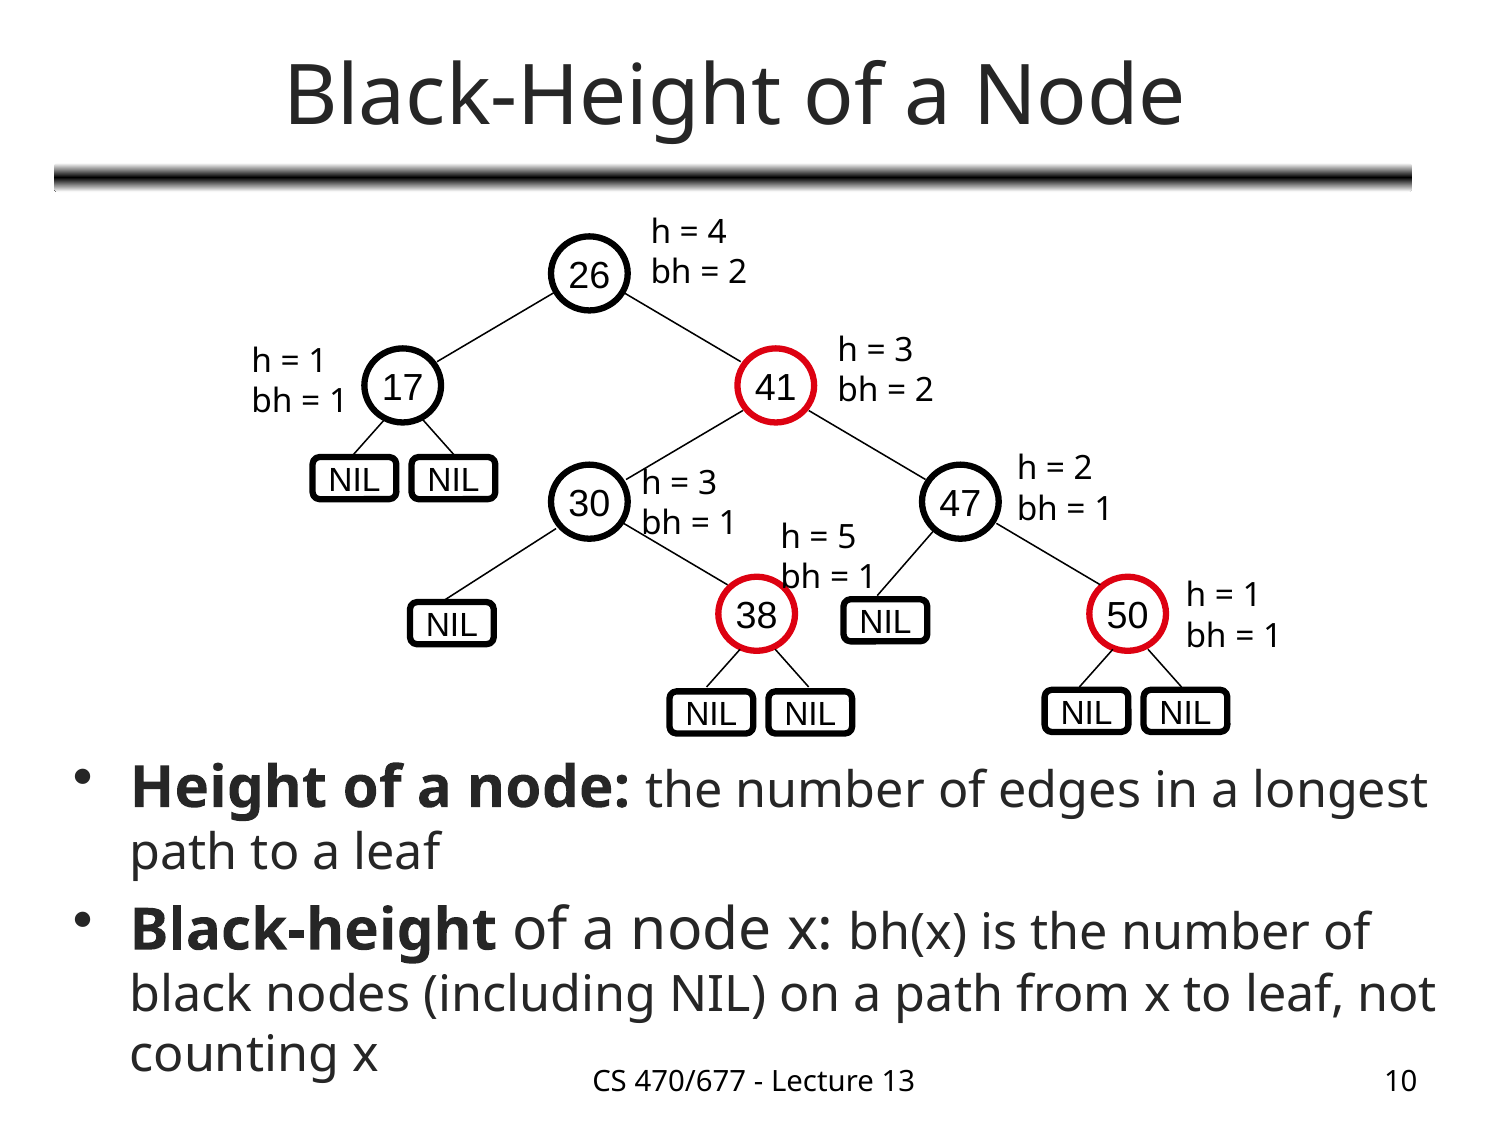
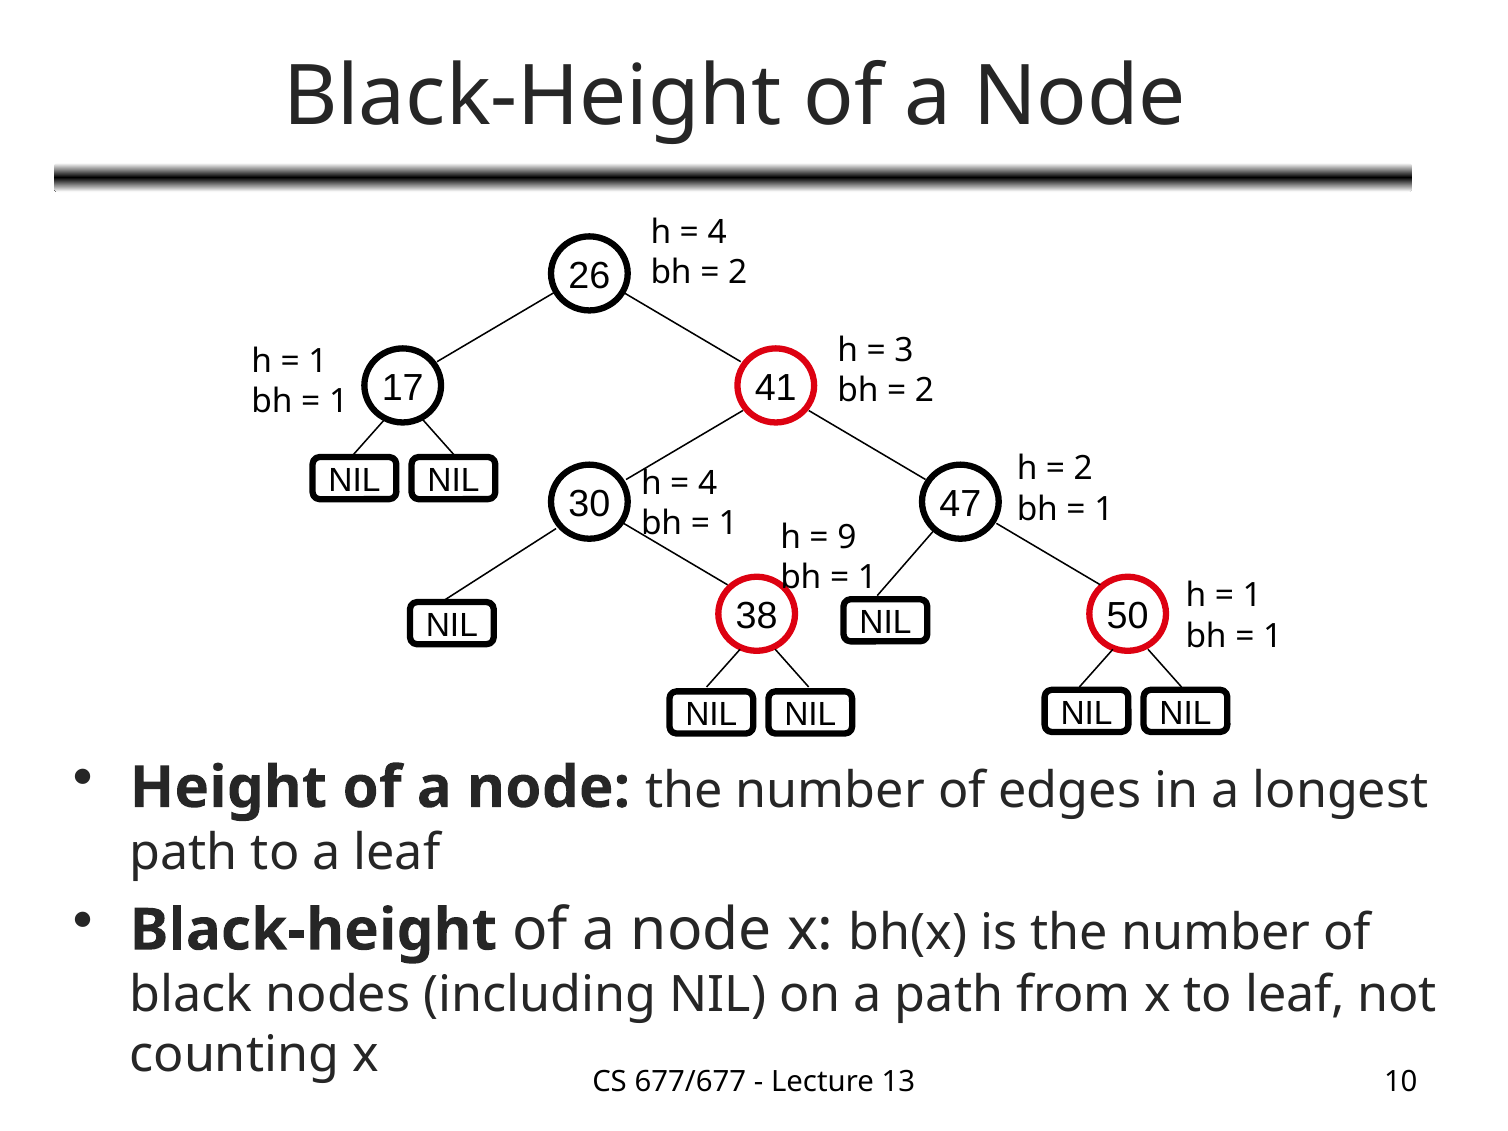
3 at (708, 484): 3 -> 4
5: 5 -> 9
470/677: 470/677 -> 677/677
